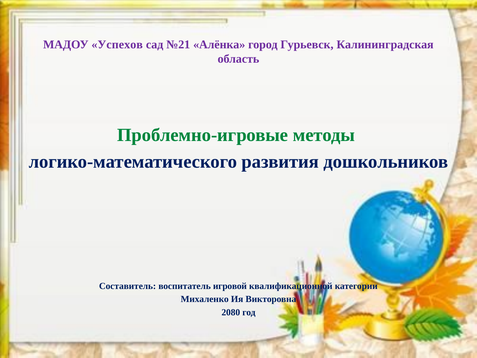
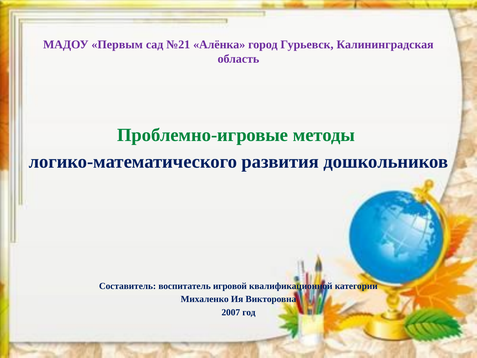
Успехов: Успехов -> Первым
2080: 2080 -> 2007
